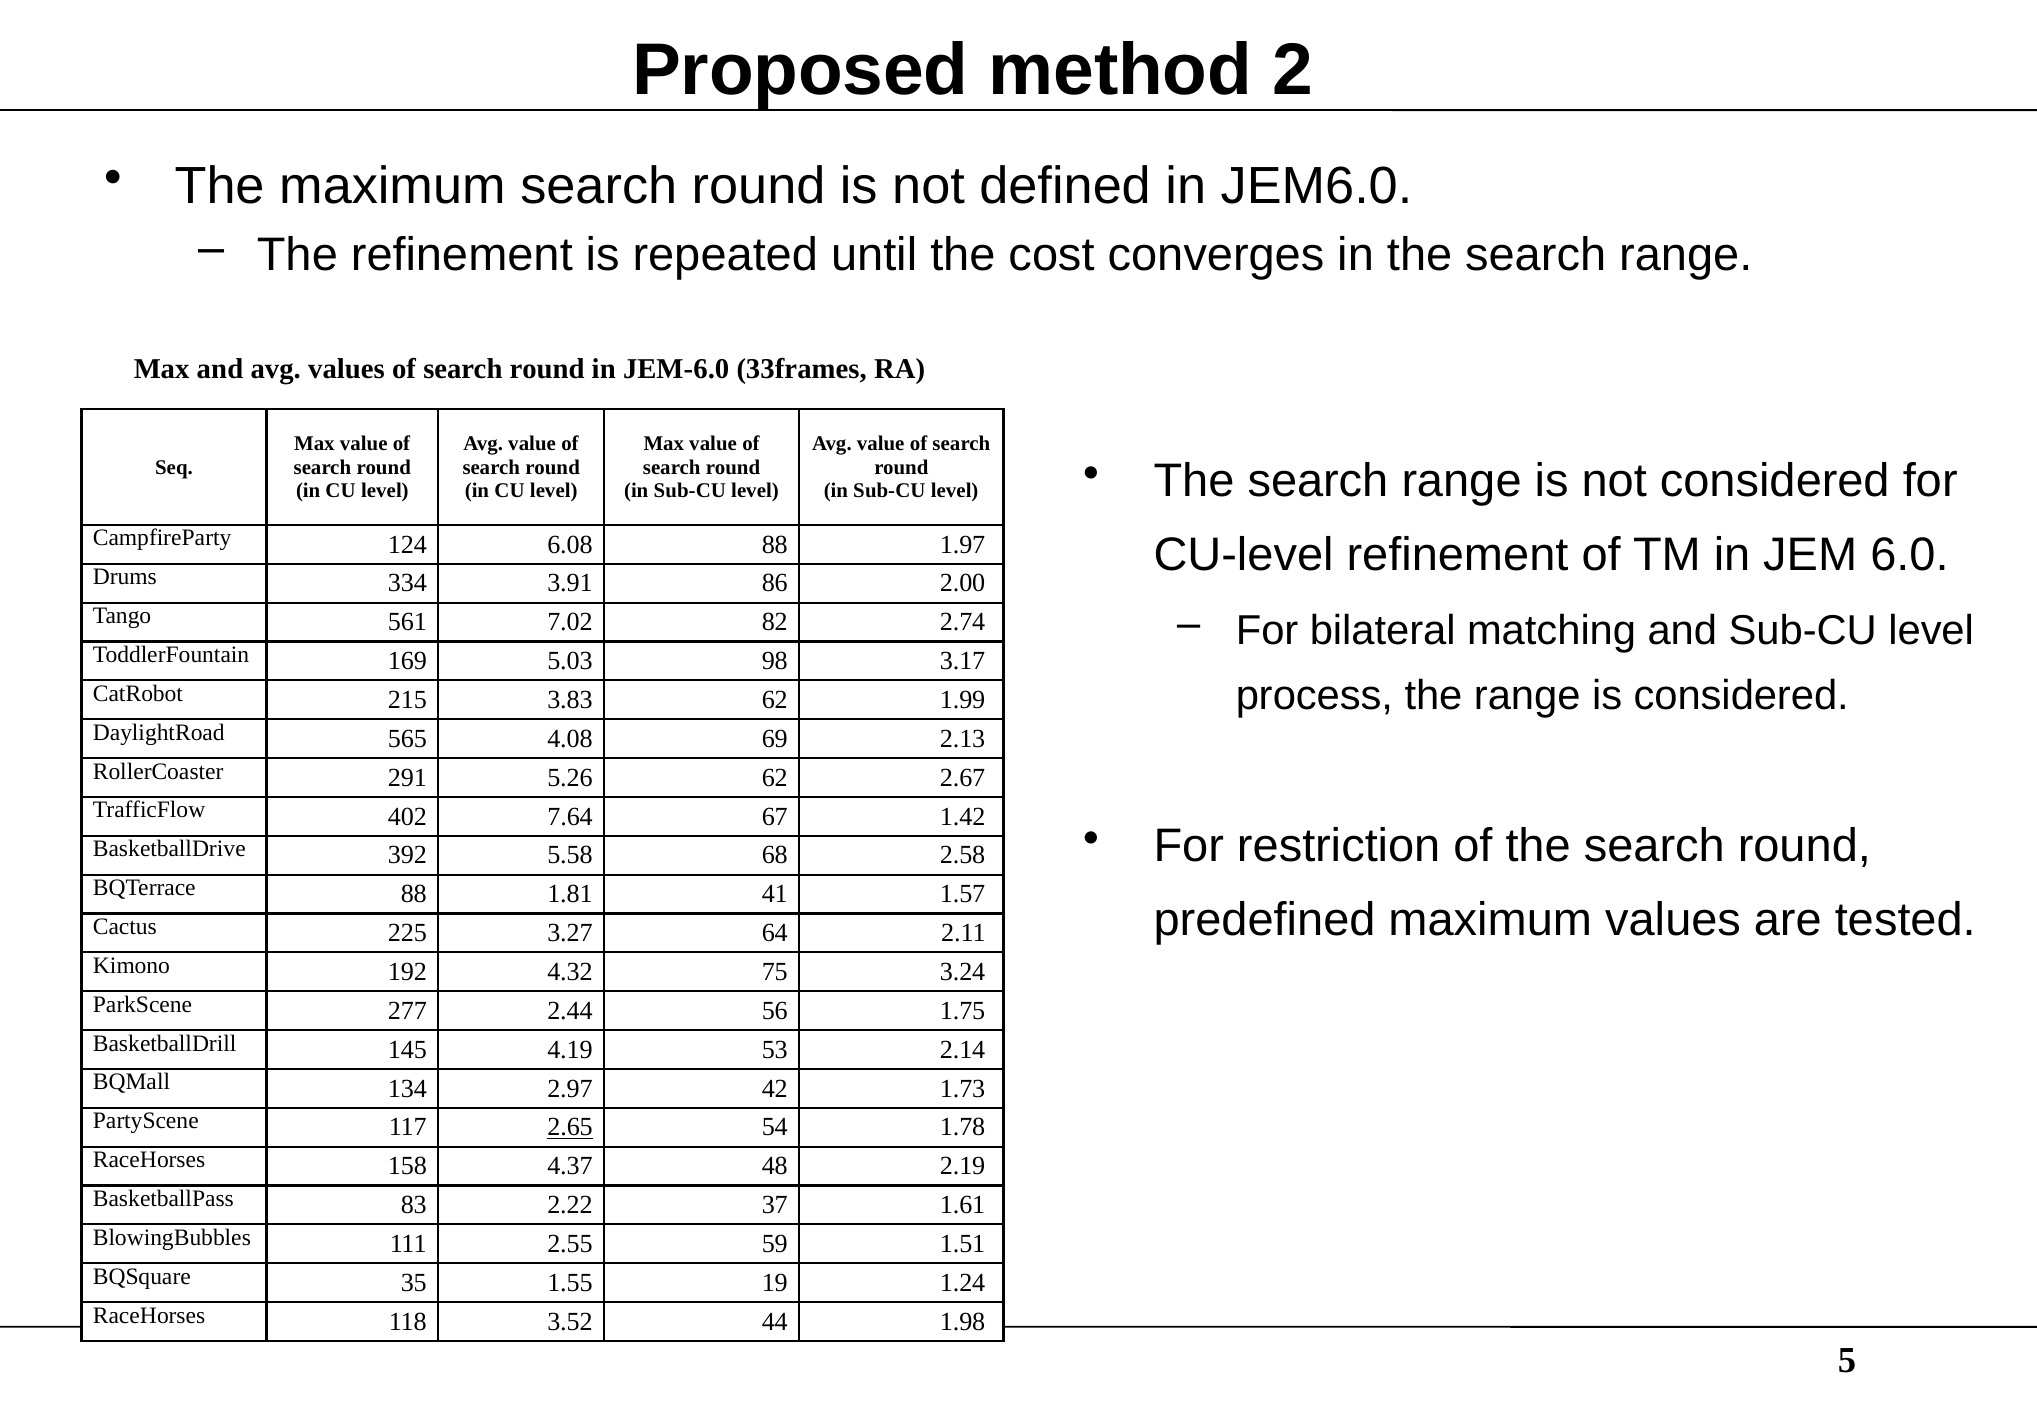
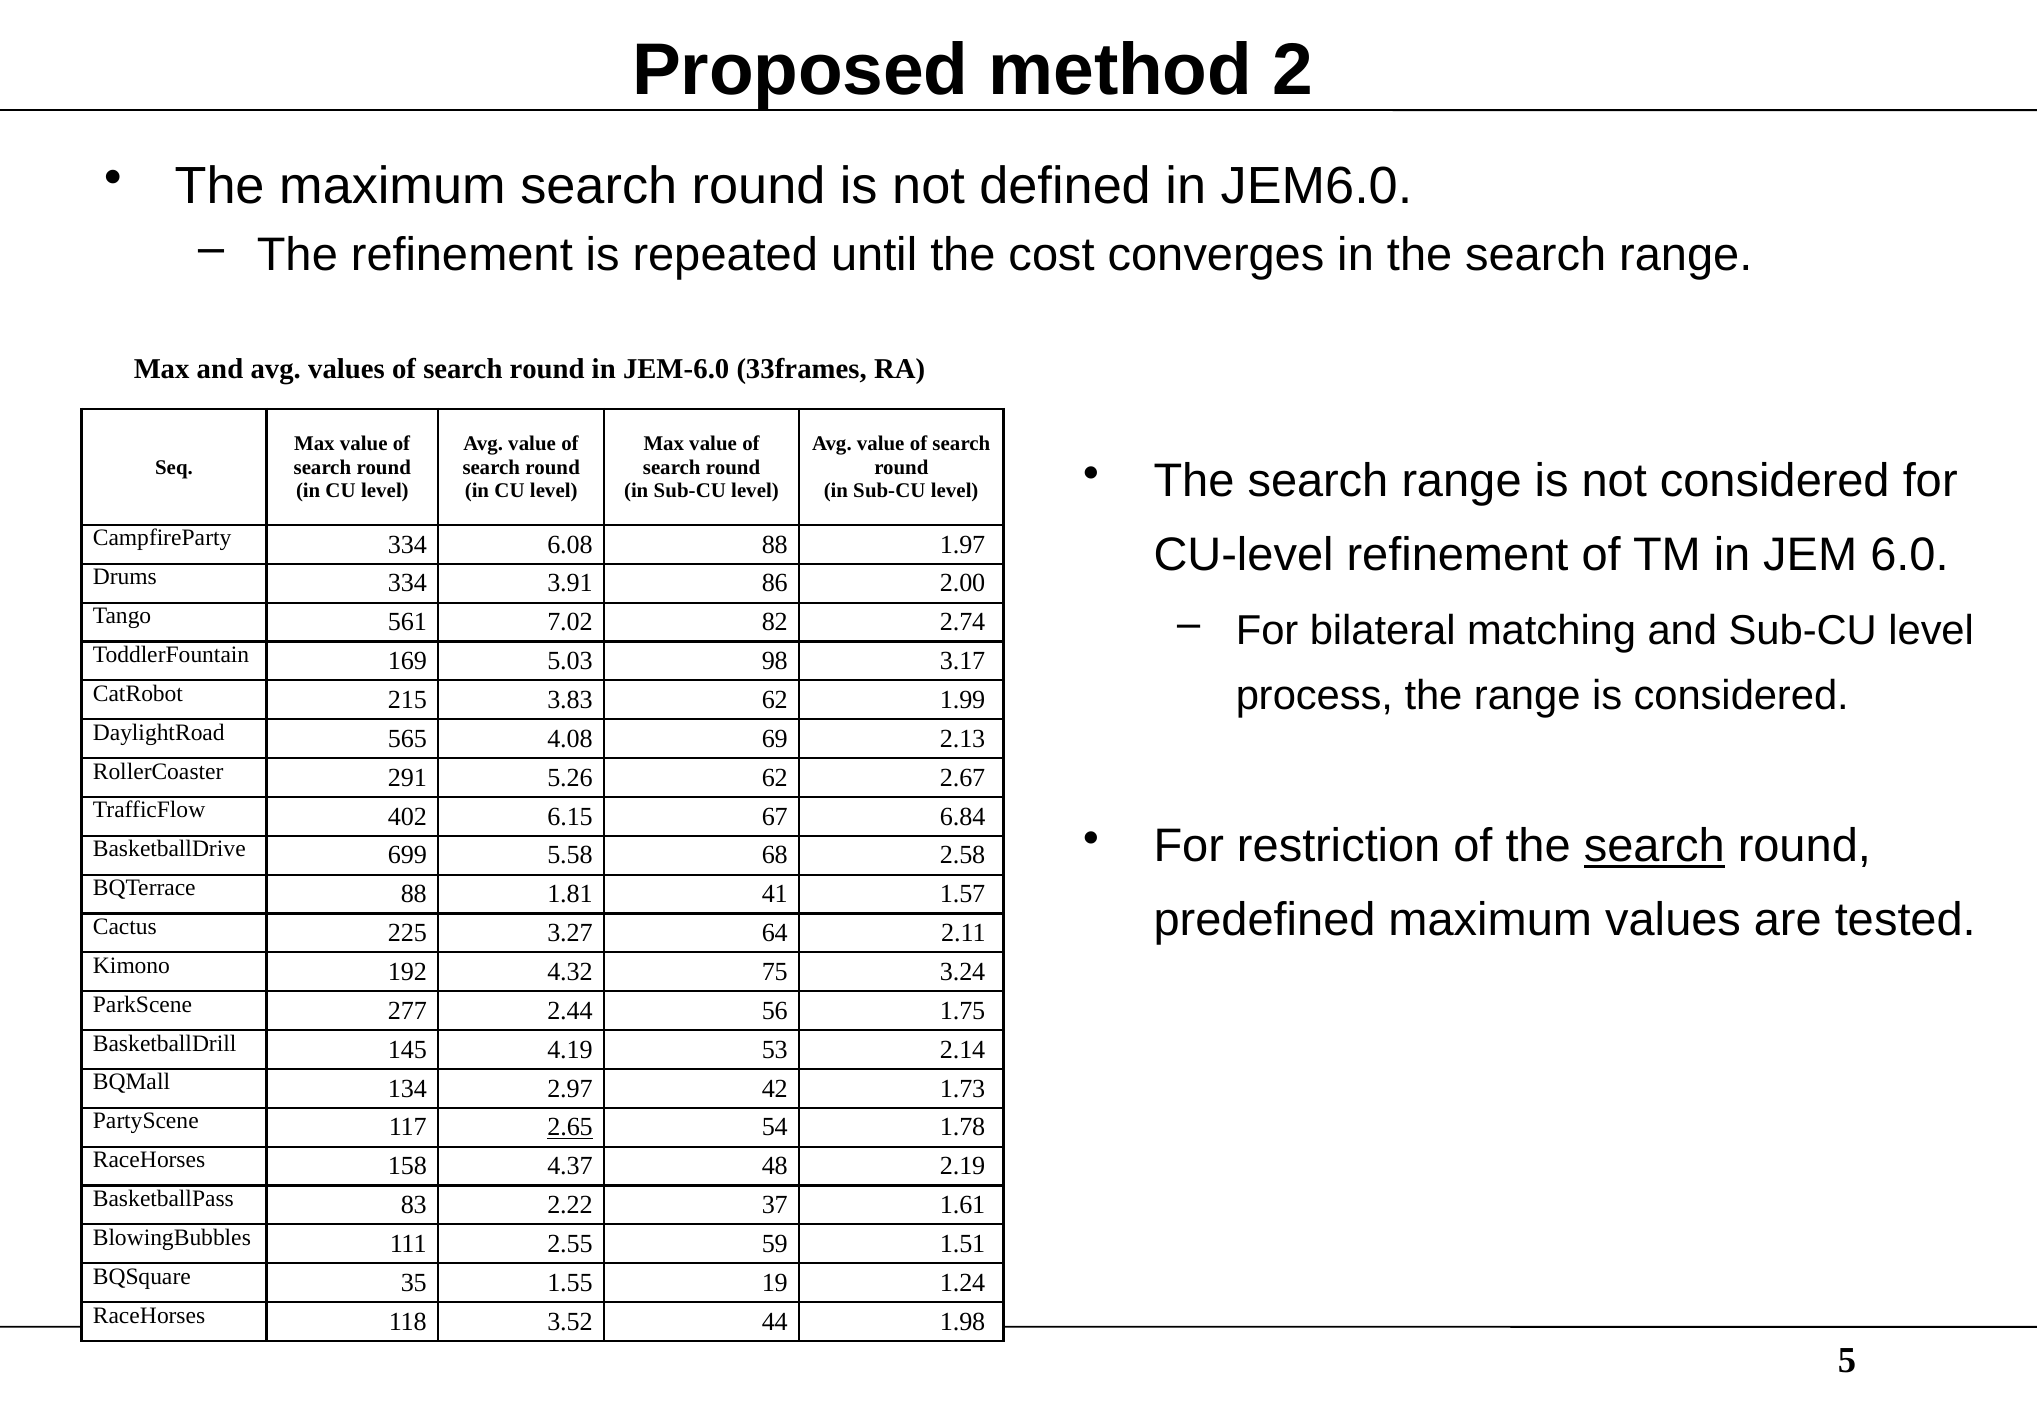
CampfireParty 124: 124 -> 334
7.64: 7.64 -> 6.15
1.42: 1.42 -> 6.84
search at (1654, 846) underline: none -> present
392: 392 -> 699
